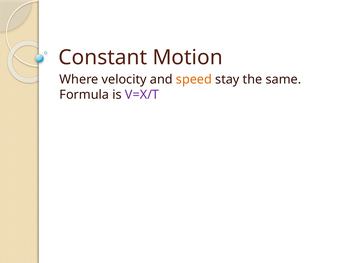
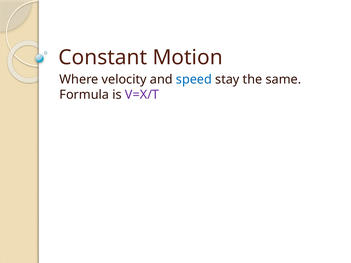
speed colour: orange -> blue
